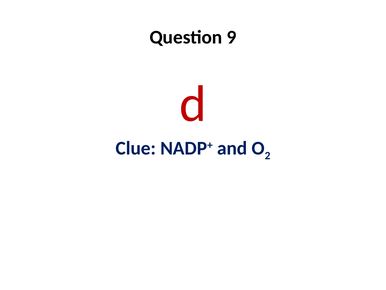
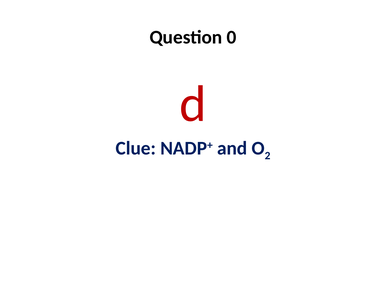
9: 9 -> 0
